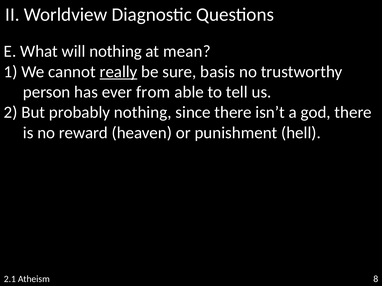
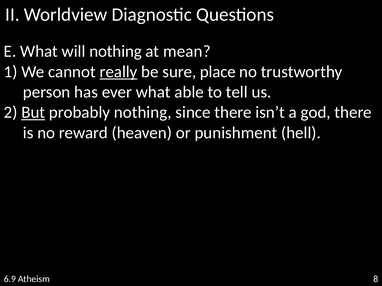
basis: basis -> place
ever from: from -> what
But underline: none -> present
2.1: 2.1 -> 6.9
